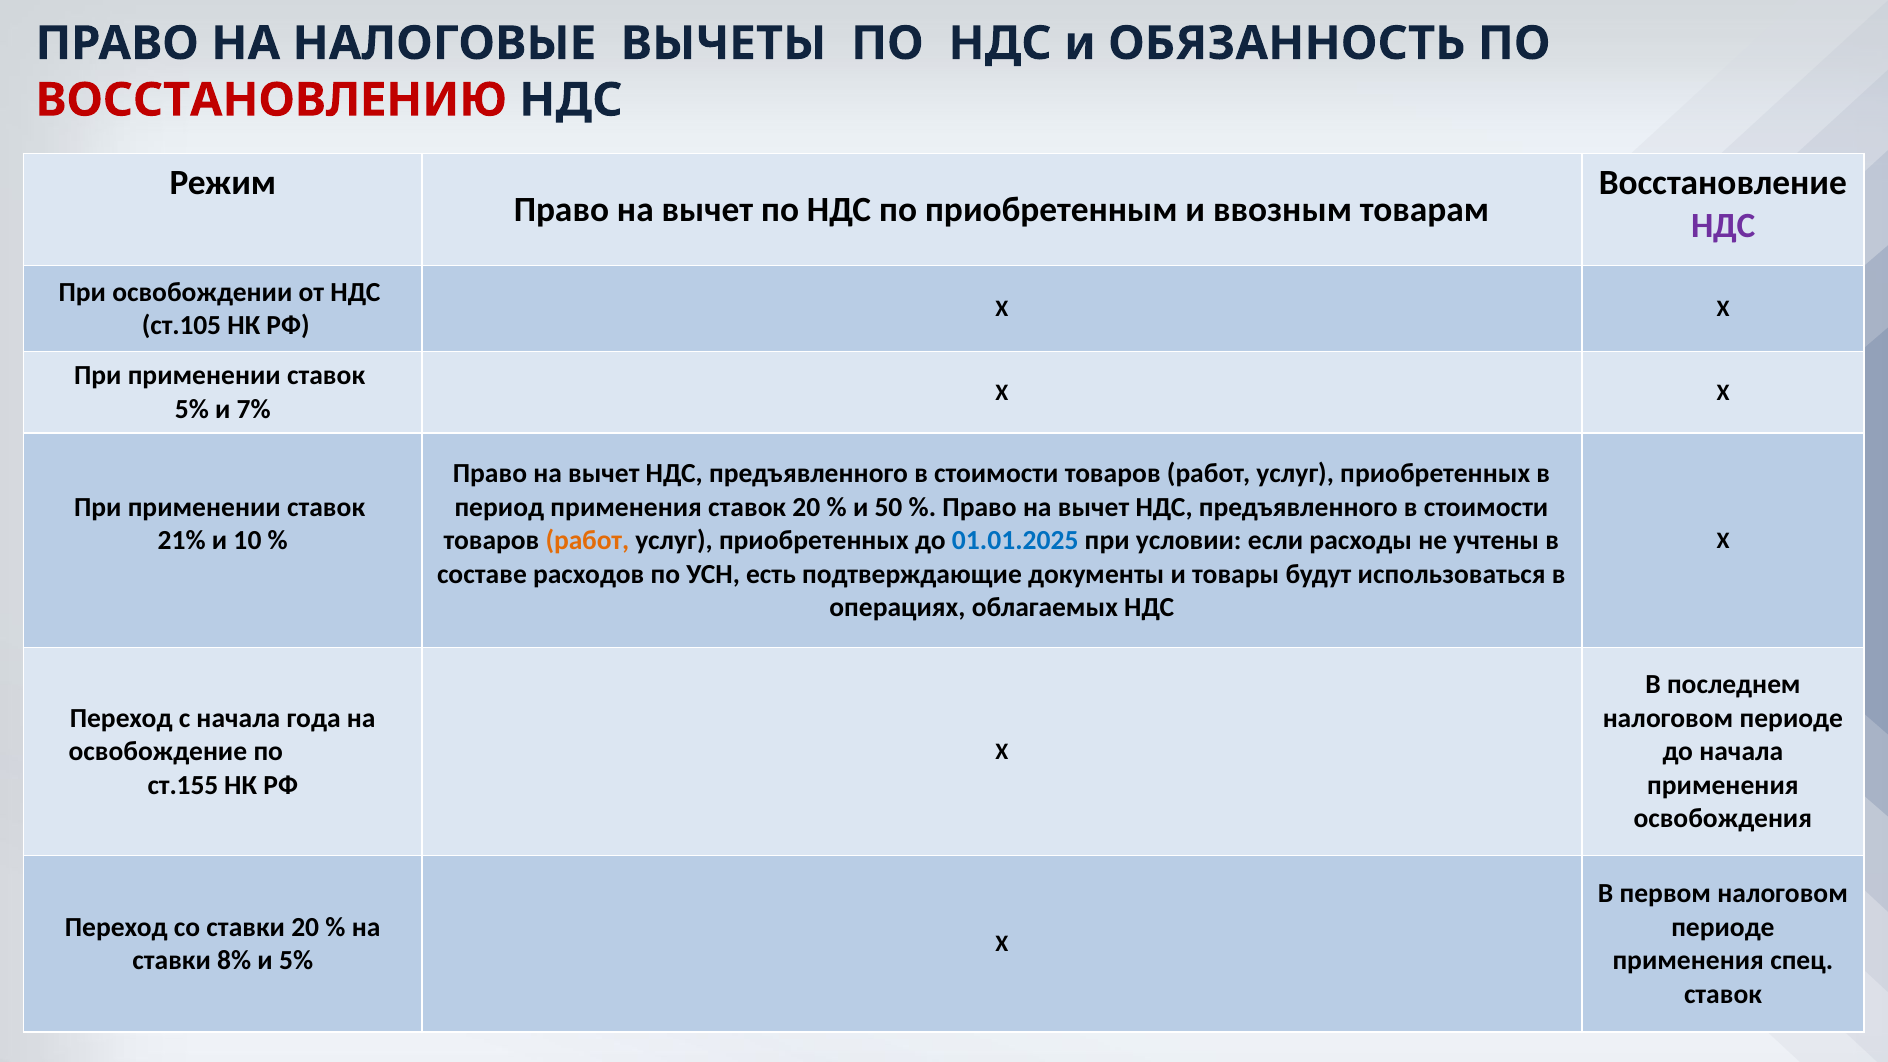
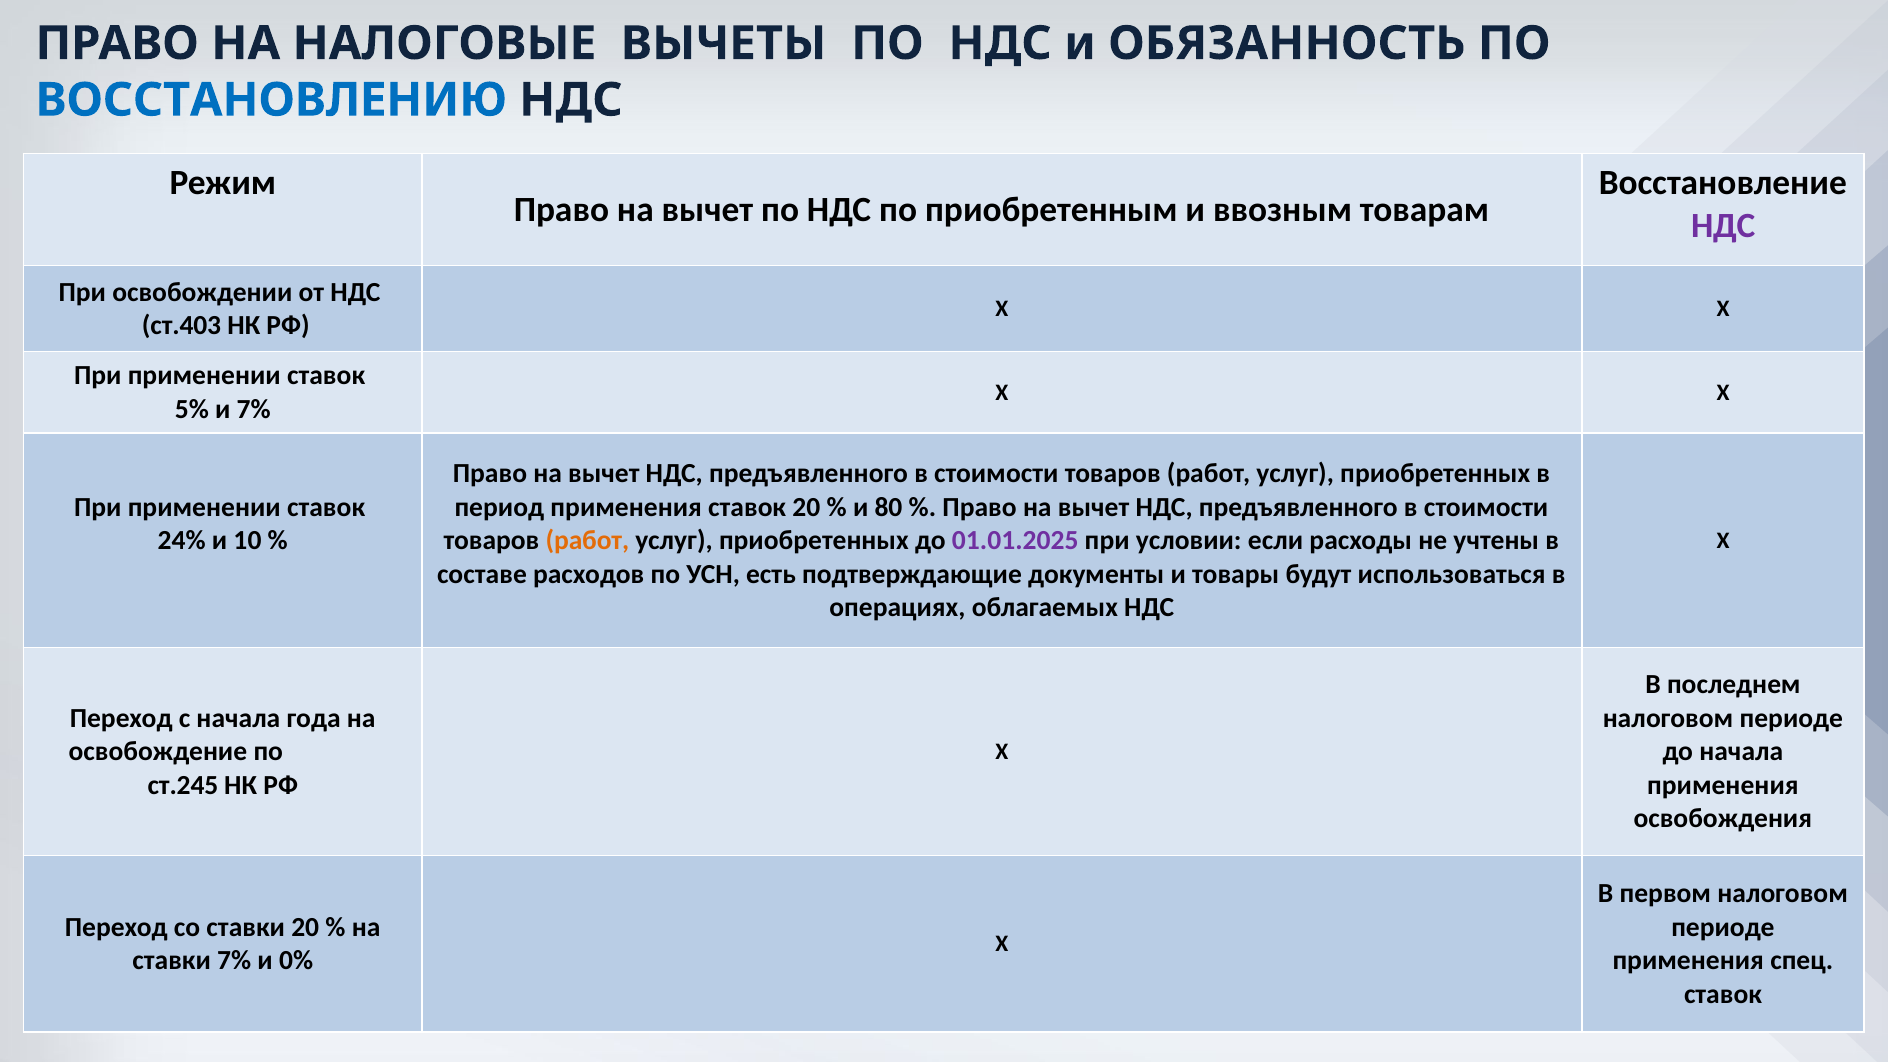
ВОССТАНОВЛЕНИЮ colour: red -> blue
ст.105: ст.105 -> ст.403
50: 50 -> 80
21%: 21% -> 24%
01.01.2025 colour: blue -> purple
ст.155: ст.155 -> ст.245
ставки 8%: 8% -> 7%
и 5%: 5% -> 0%
